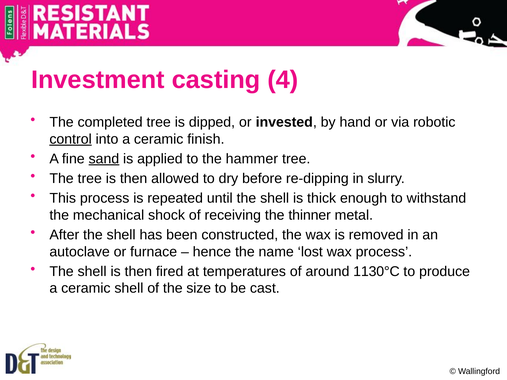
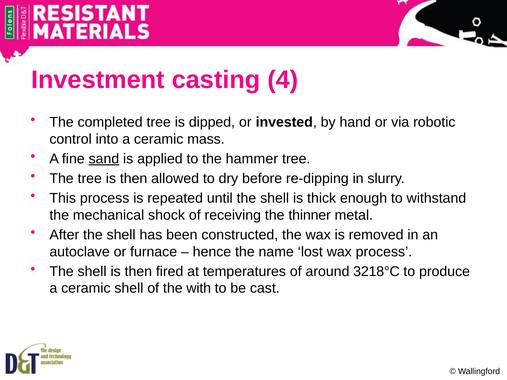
control underline: present -> none
finish: finish -> mass
1130°C: 1130°C -> 3218°C
size: size -> with
